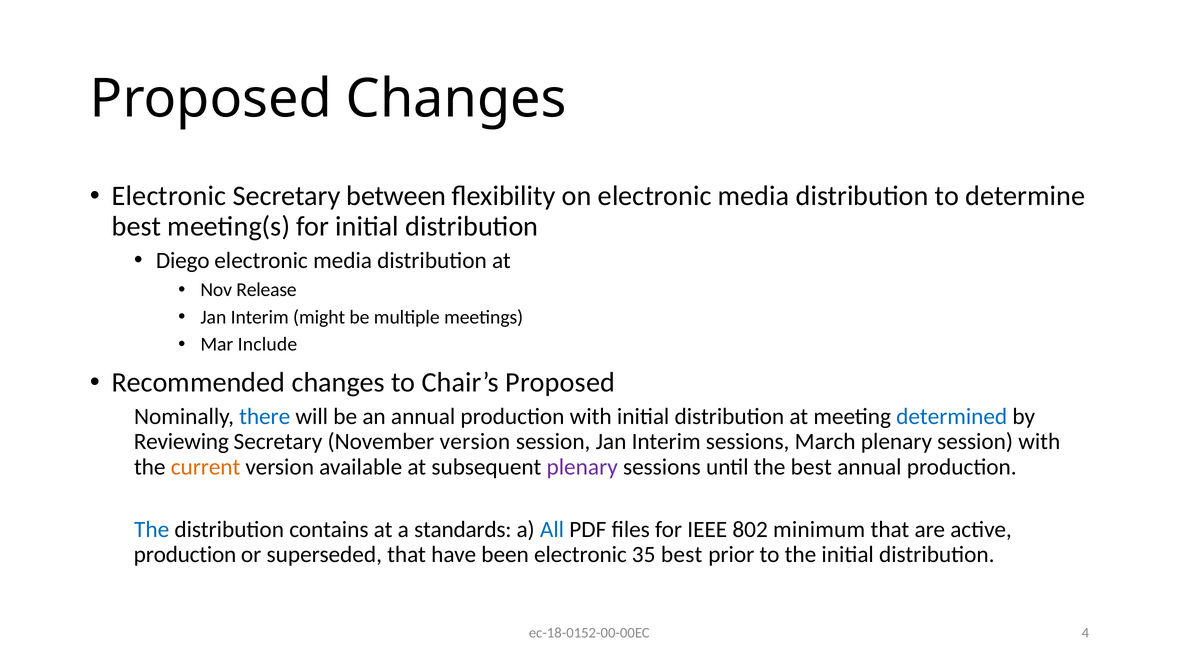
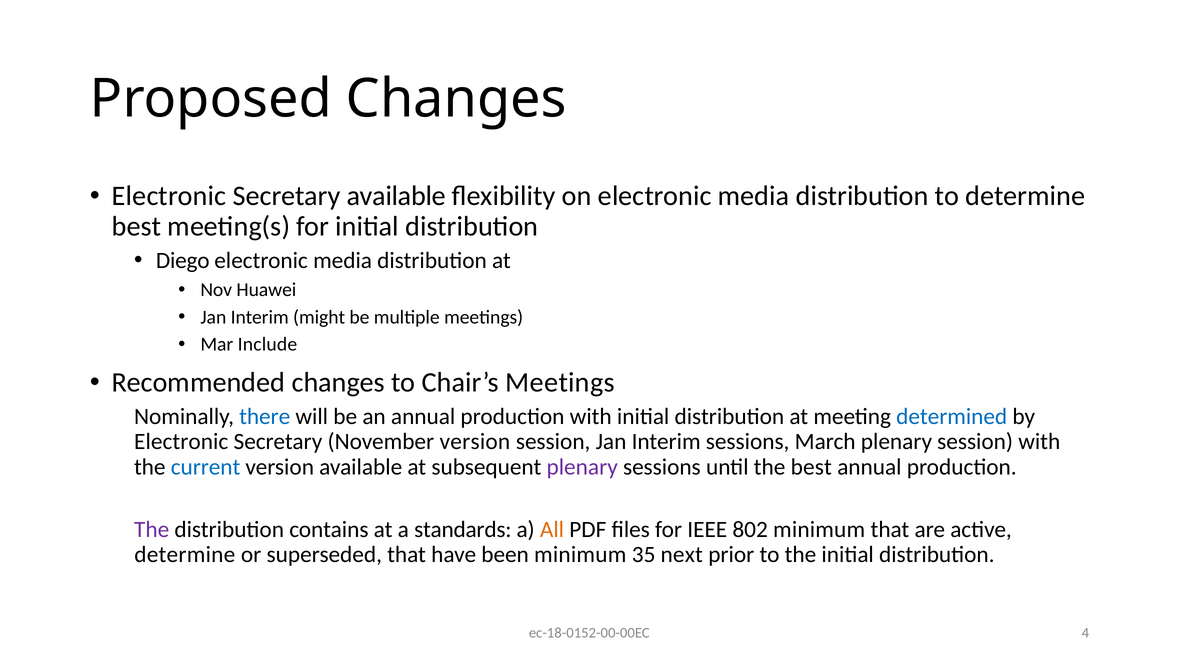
Secretary between: between -> available
Release: Release -> Huawei
Chair’s Proposed: Proposed -> Meetings
Reviewing at (181, 442): Reviewing -> Electronic
current colour: orange -> blue
The at (152, 530) colour: blue -> purple
All colour: blue -> orange
production at (185, 555): production -> determine
been electronic: electronic -> minimum
35 best: best -> next
